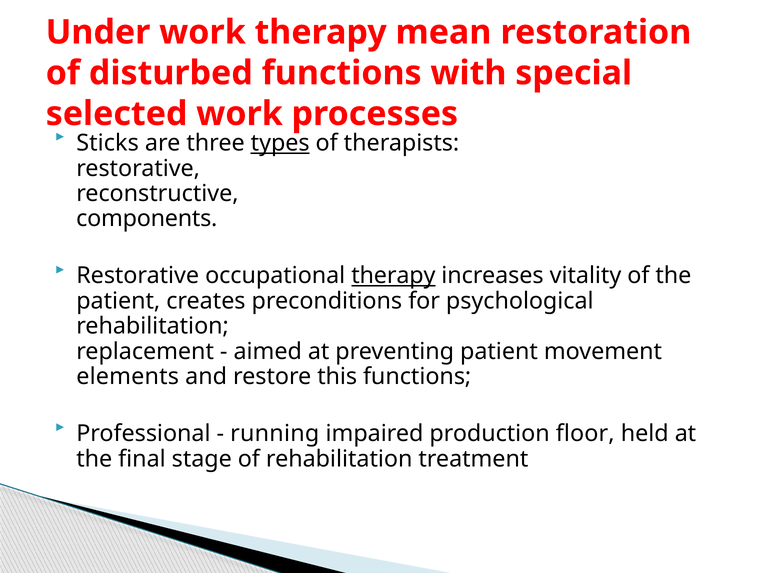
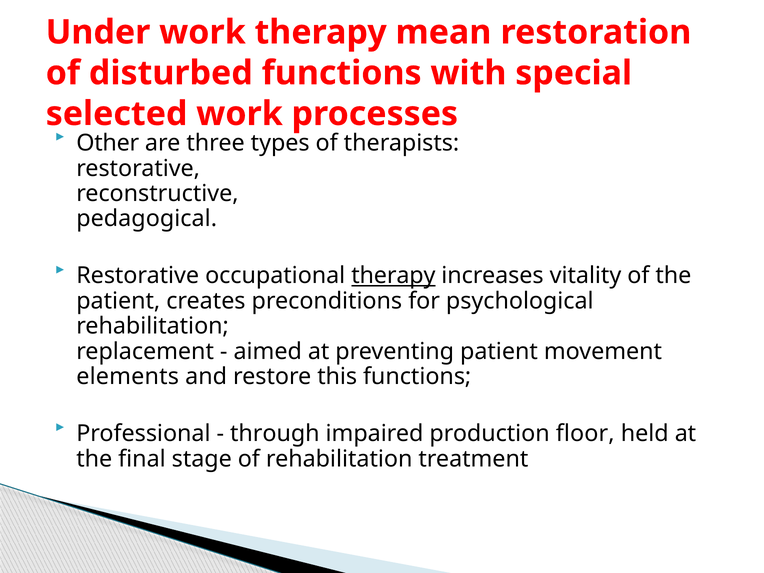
Sticks: Sticks -> Other
types underline: present -> none
components: components -> pedagogical
running: running -> through
